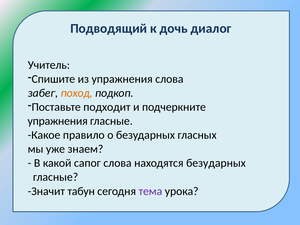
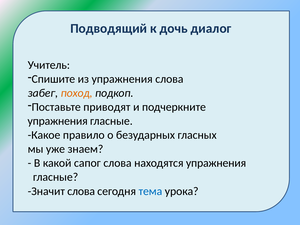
подходит: подходит -> приводят
находятся безударных: безударных -> упражнения
Значит табун: табун -> слова
тема colour: purple -> blue
